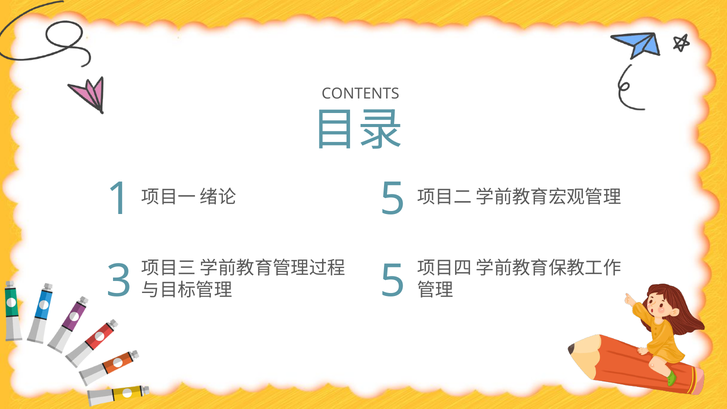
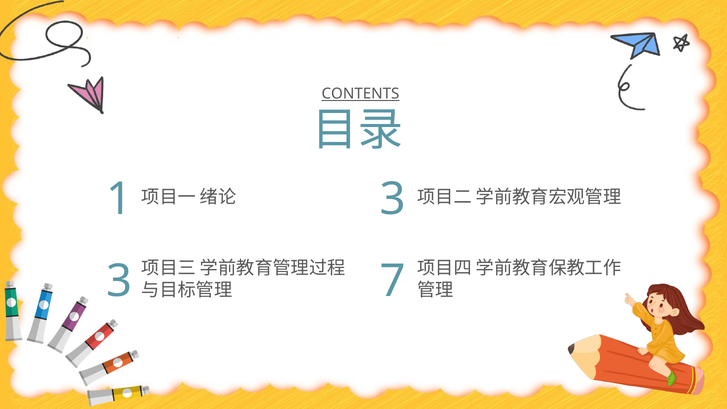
CONTENTS underline: none -> present
1 5: 5 -> 3
3 5: 5 -> 7
